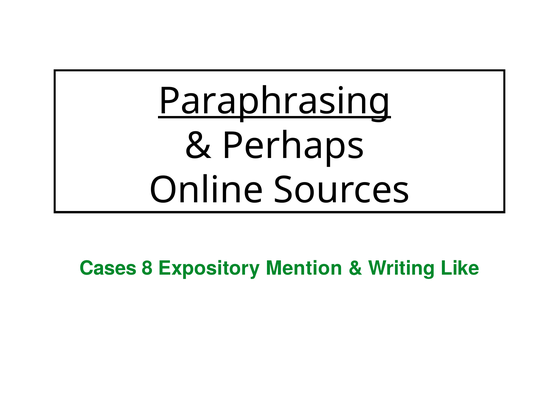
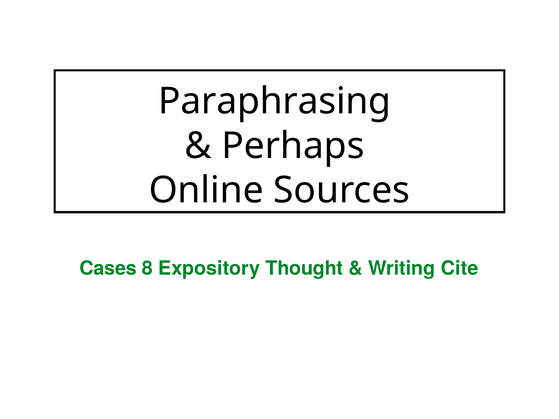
Paraphrasing underline: present -> none
Mention: Mention -> Thought
Like: Like -> Cite
